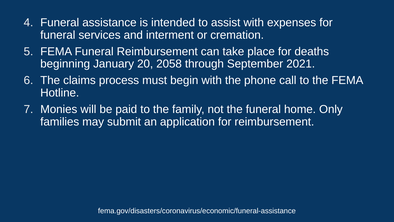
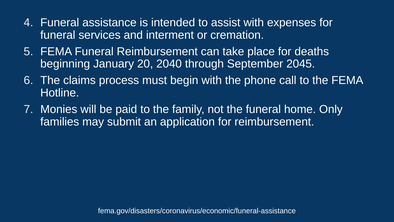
2058: 2058 -> 2040
2021: 2021 -> 2045
